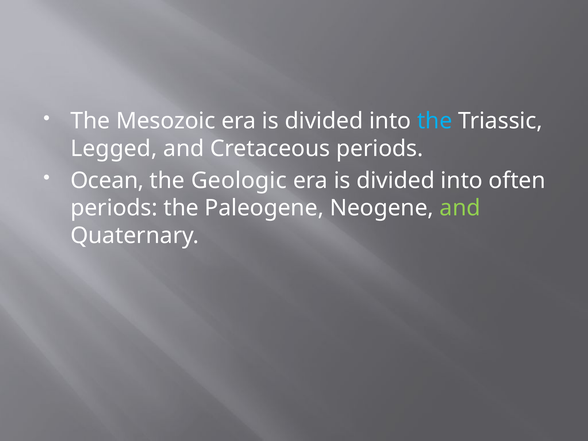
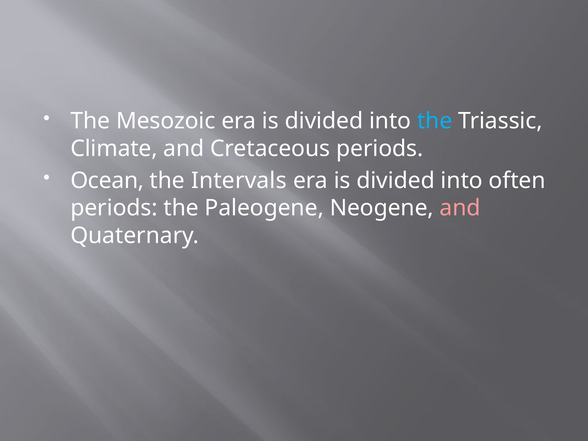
Legged: Legged -> Climate
Geologic: Geologic -> Intervals
and at (460, 208) colour: light green -> pink
